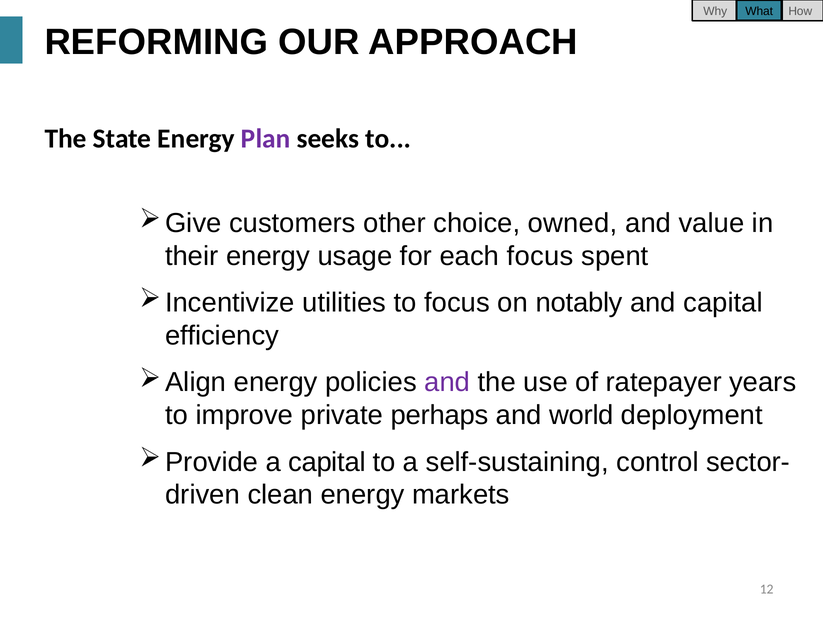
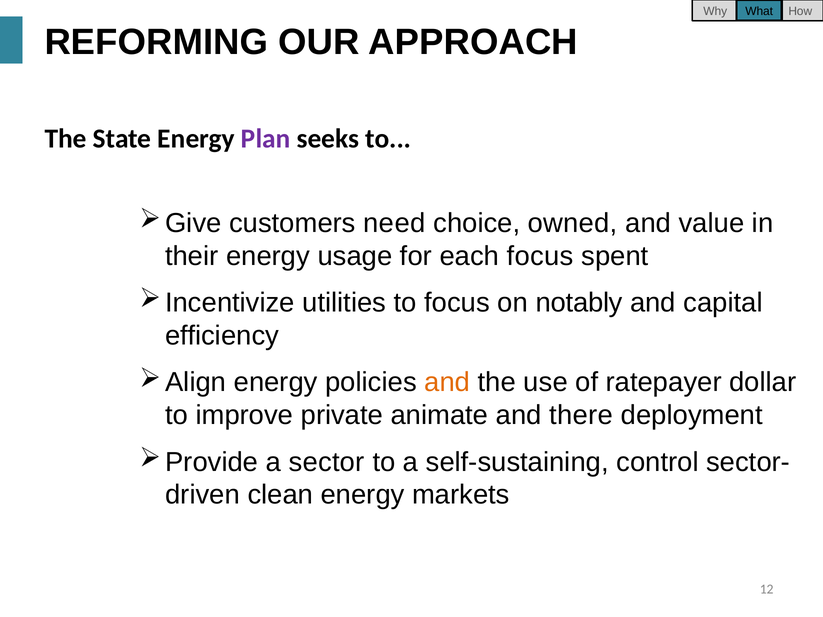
other: other -> need
and at (447, 383) colour: purple -> orange
years: years -> dollar
perhaps: perhaps -> animate
world: world -> there
a capital: capital -> sector
